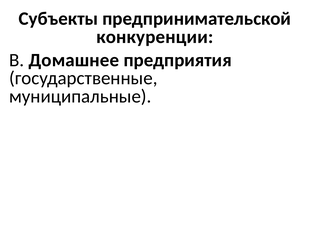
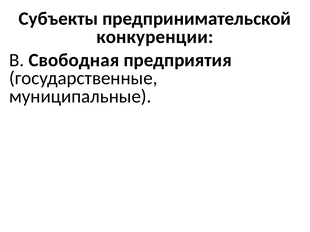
Домашнее: Домашнее -> Свободная
